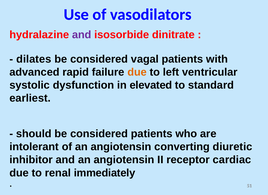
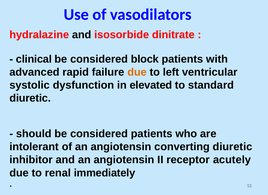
and at (82, 35) colour: purple -> black
dilates: dilates -> clinical
vagal: vagal -> block
earliest at (30, 98): earliest -> diuretic
cardiac: cardiac -> acutely
